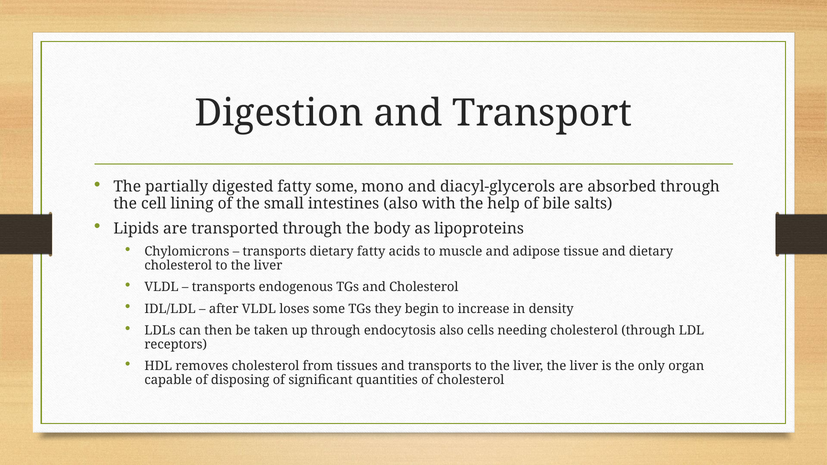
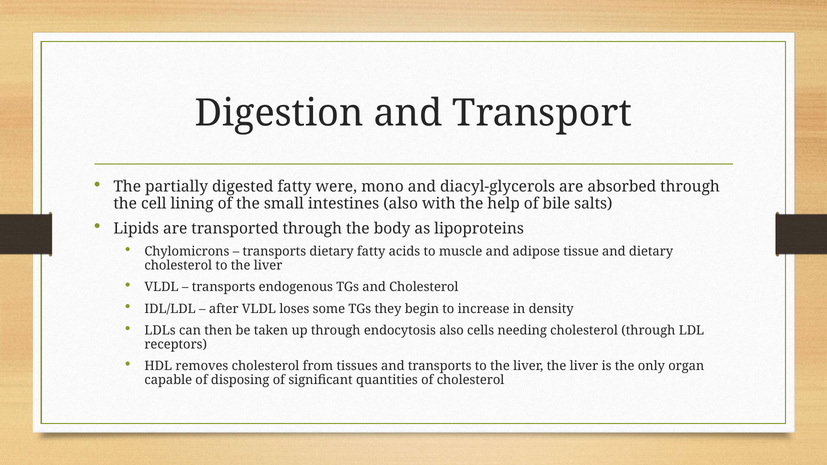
fatty some: some -> were
